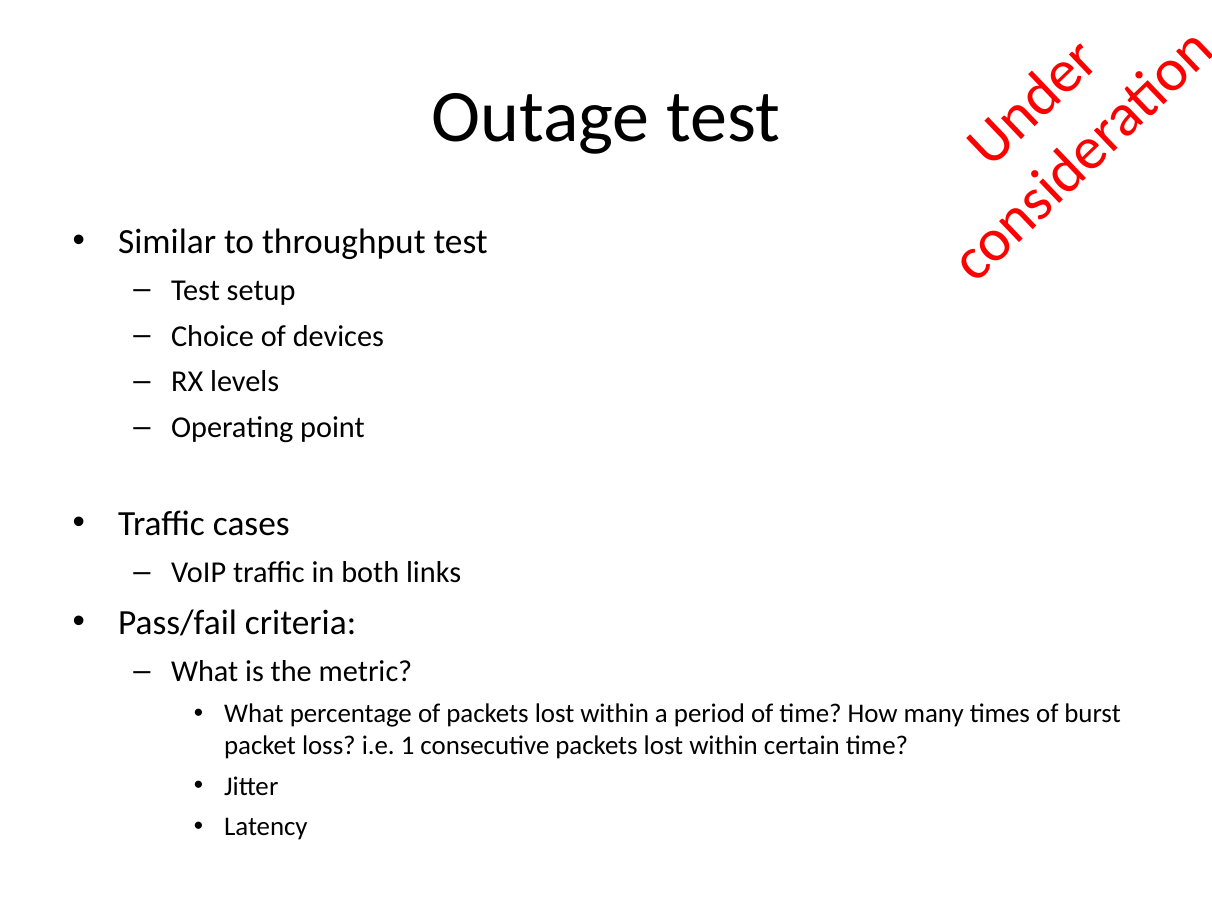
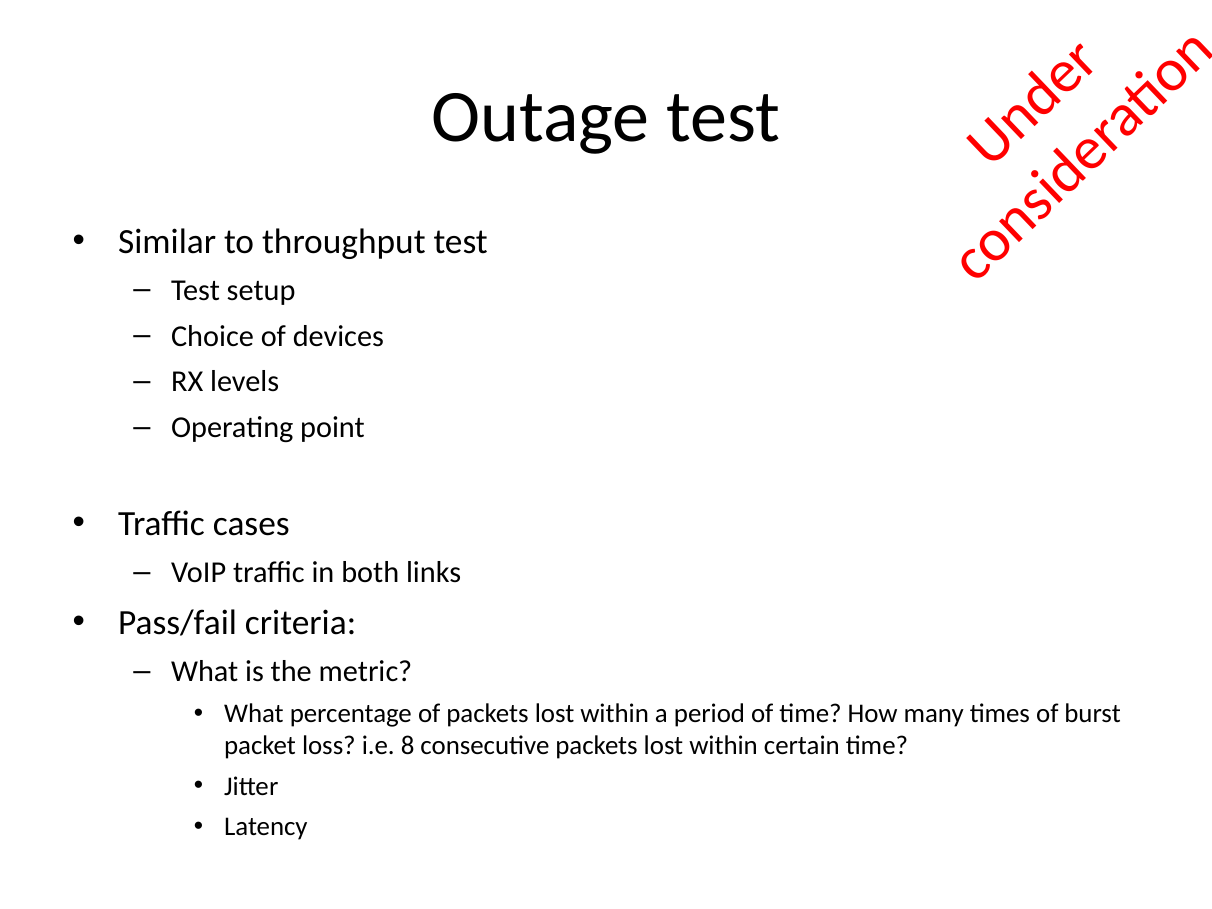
1: 1 -> 8
